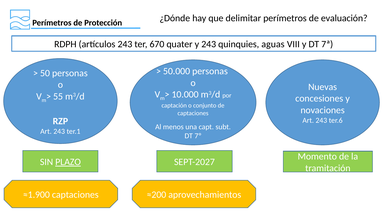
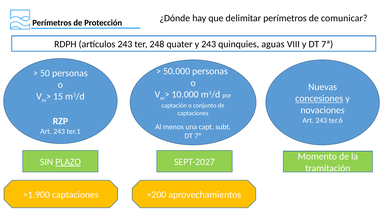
evaluación: evaluación -> comunicar
670: 670 -> 248
55: 55 -> 15
concesiones underline: none -> present
